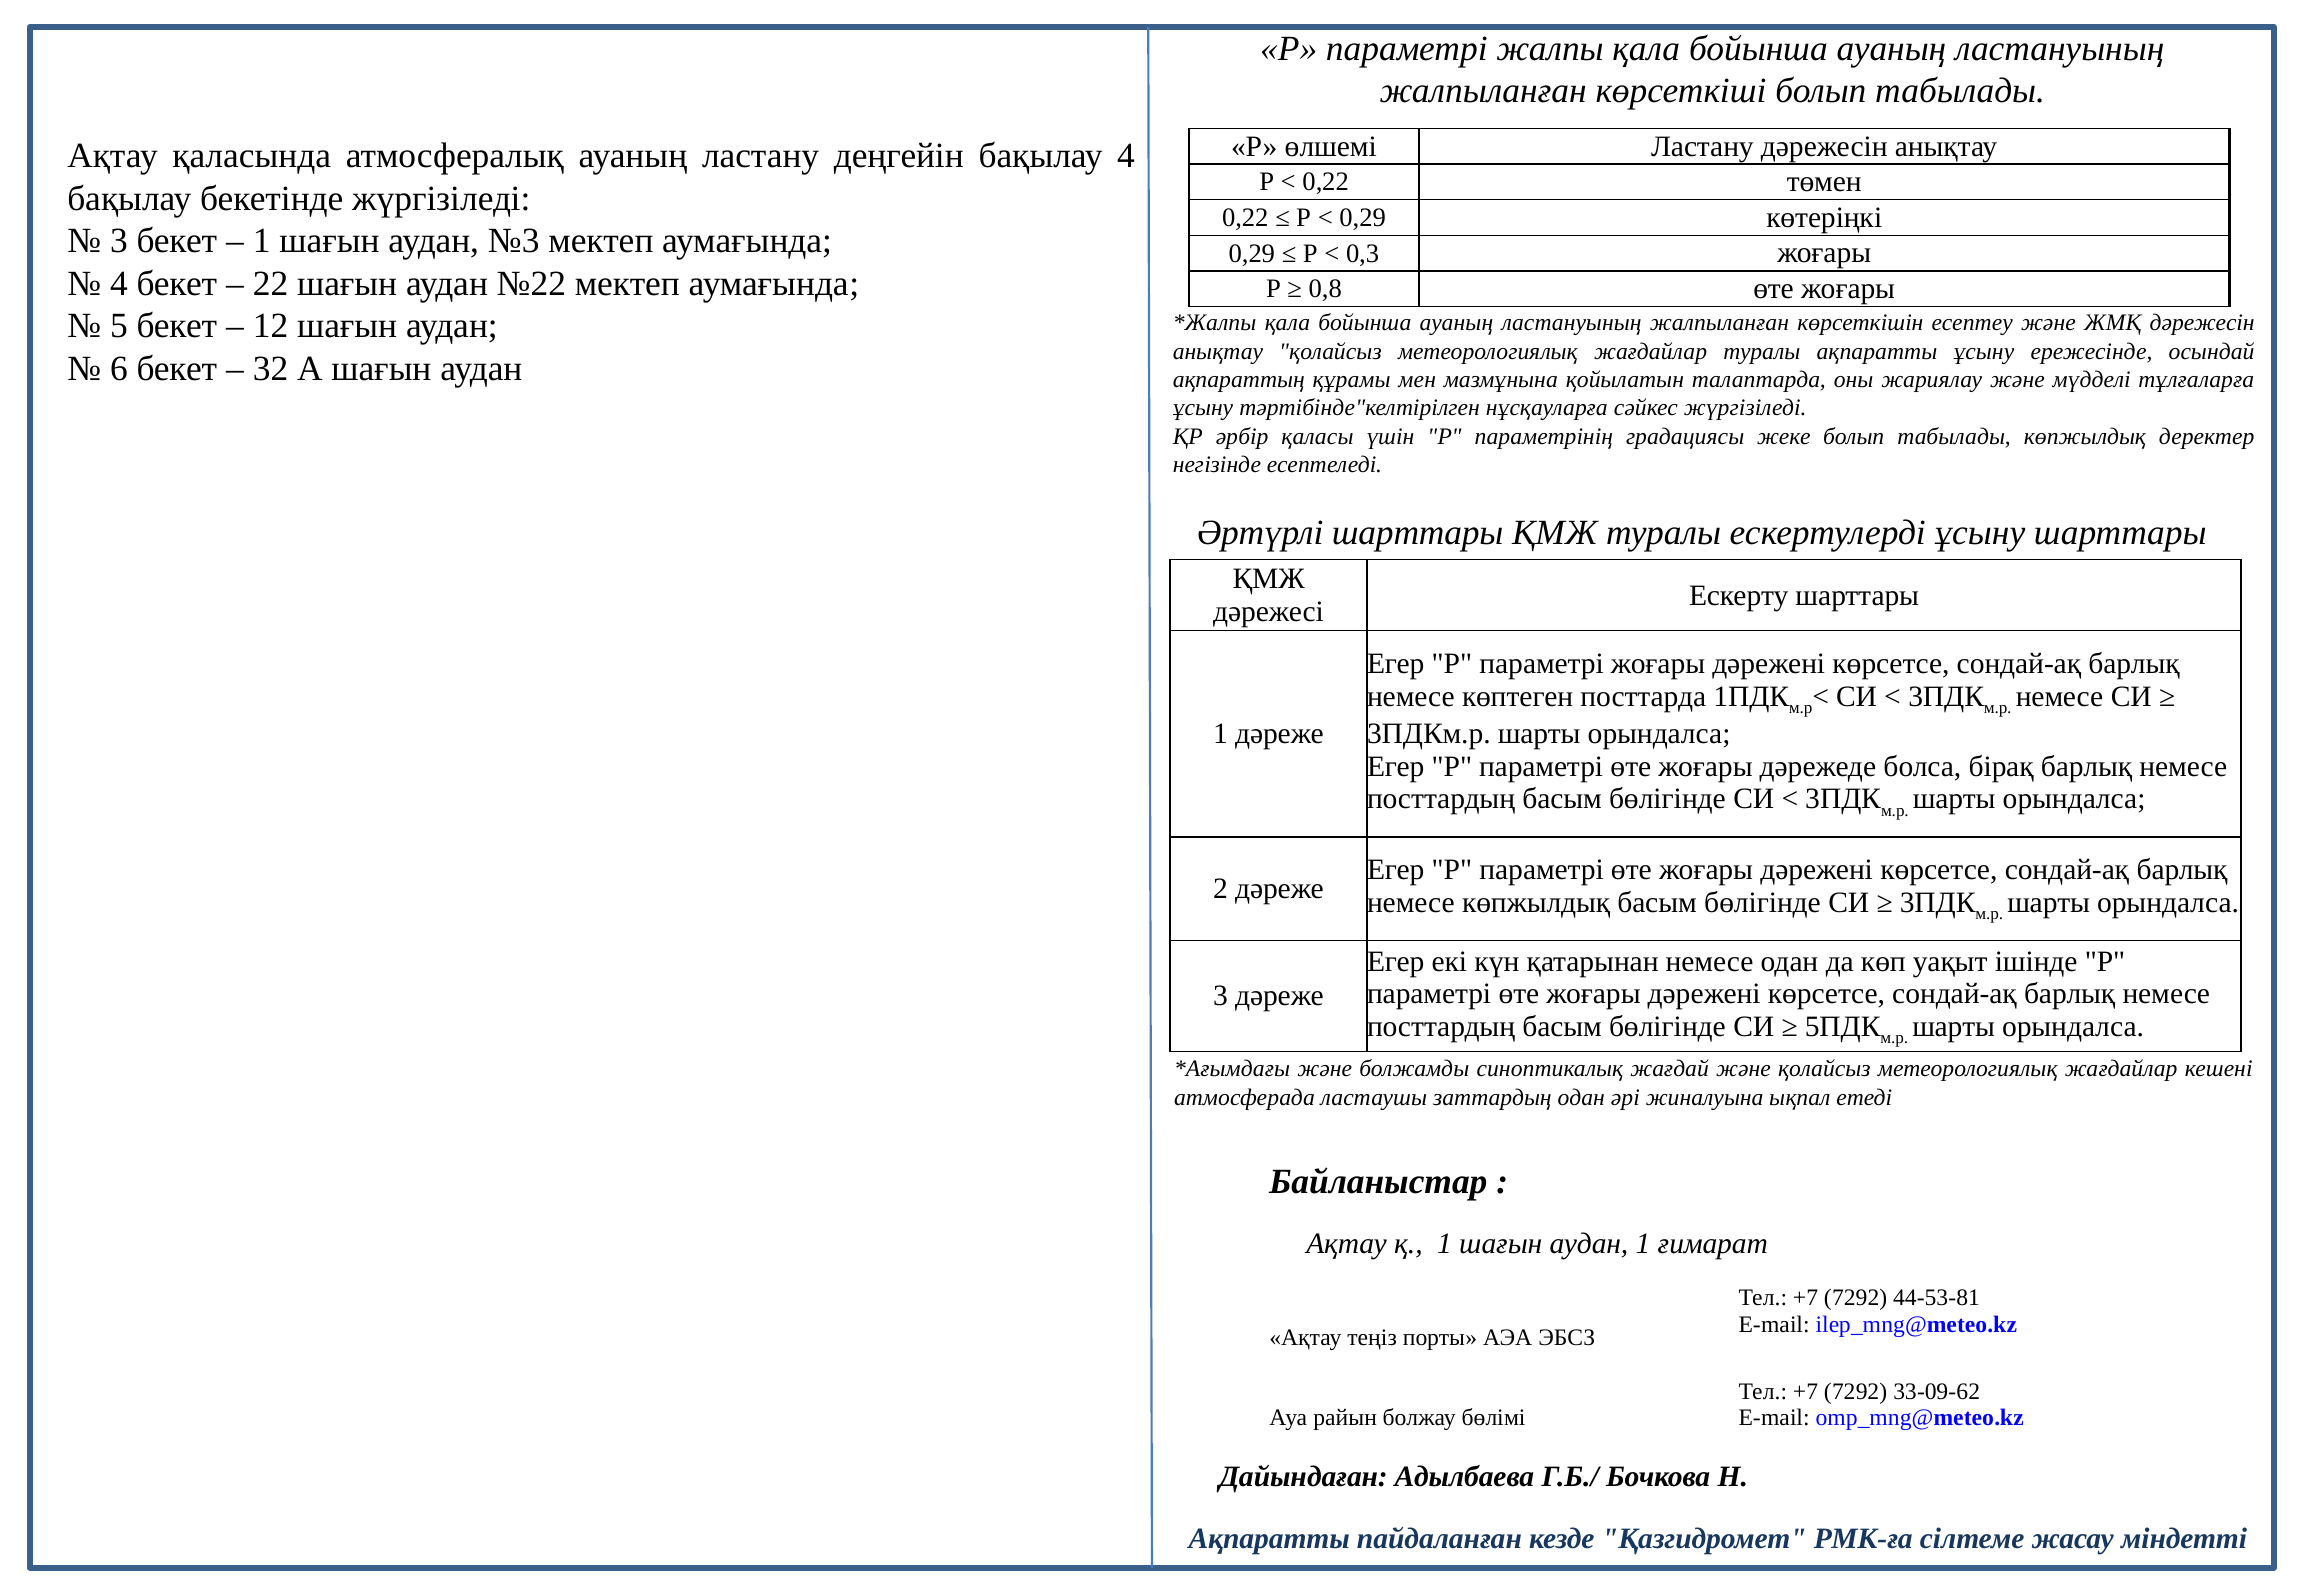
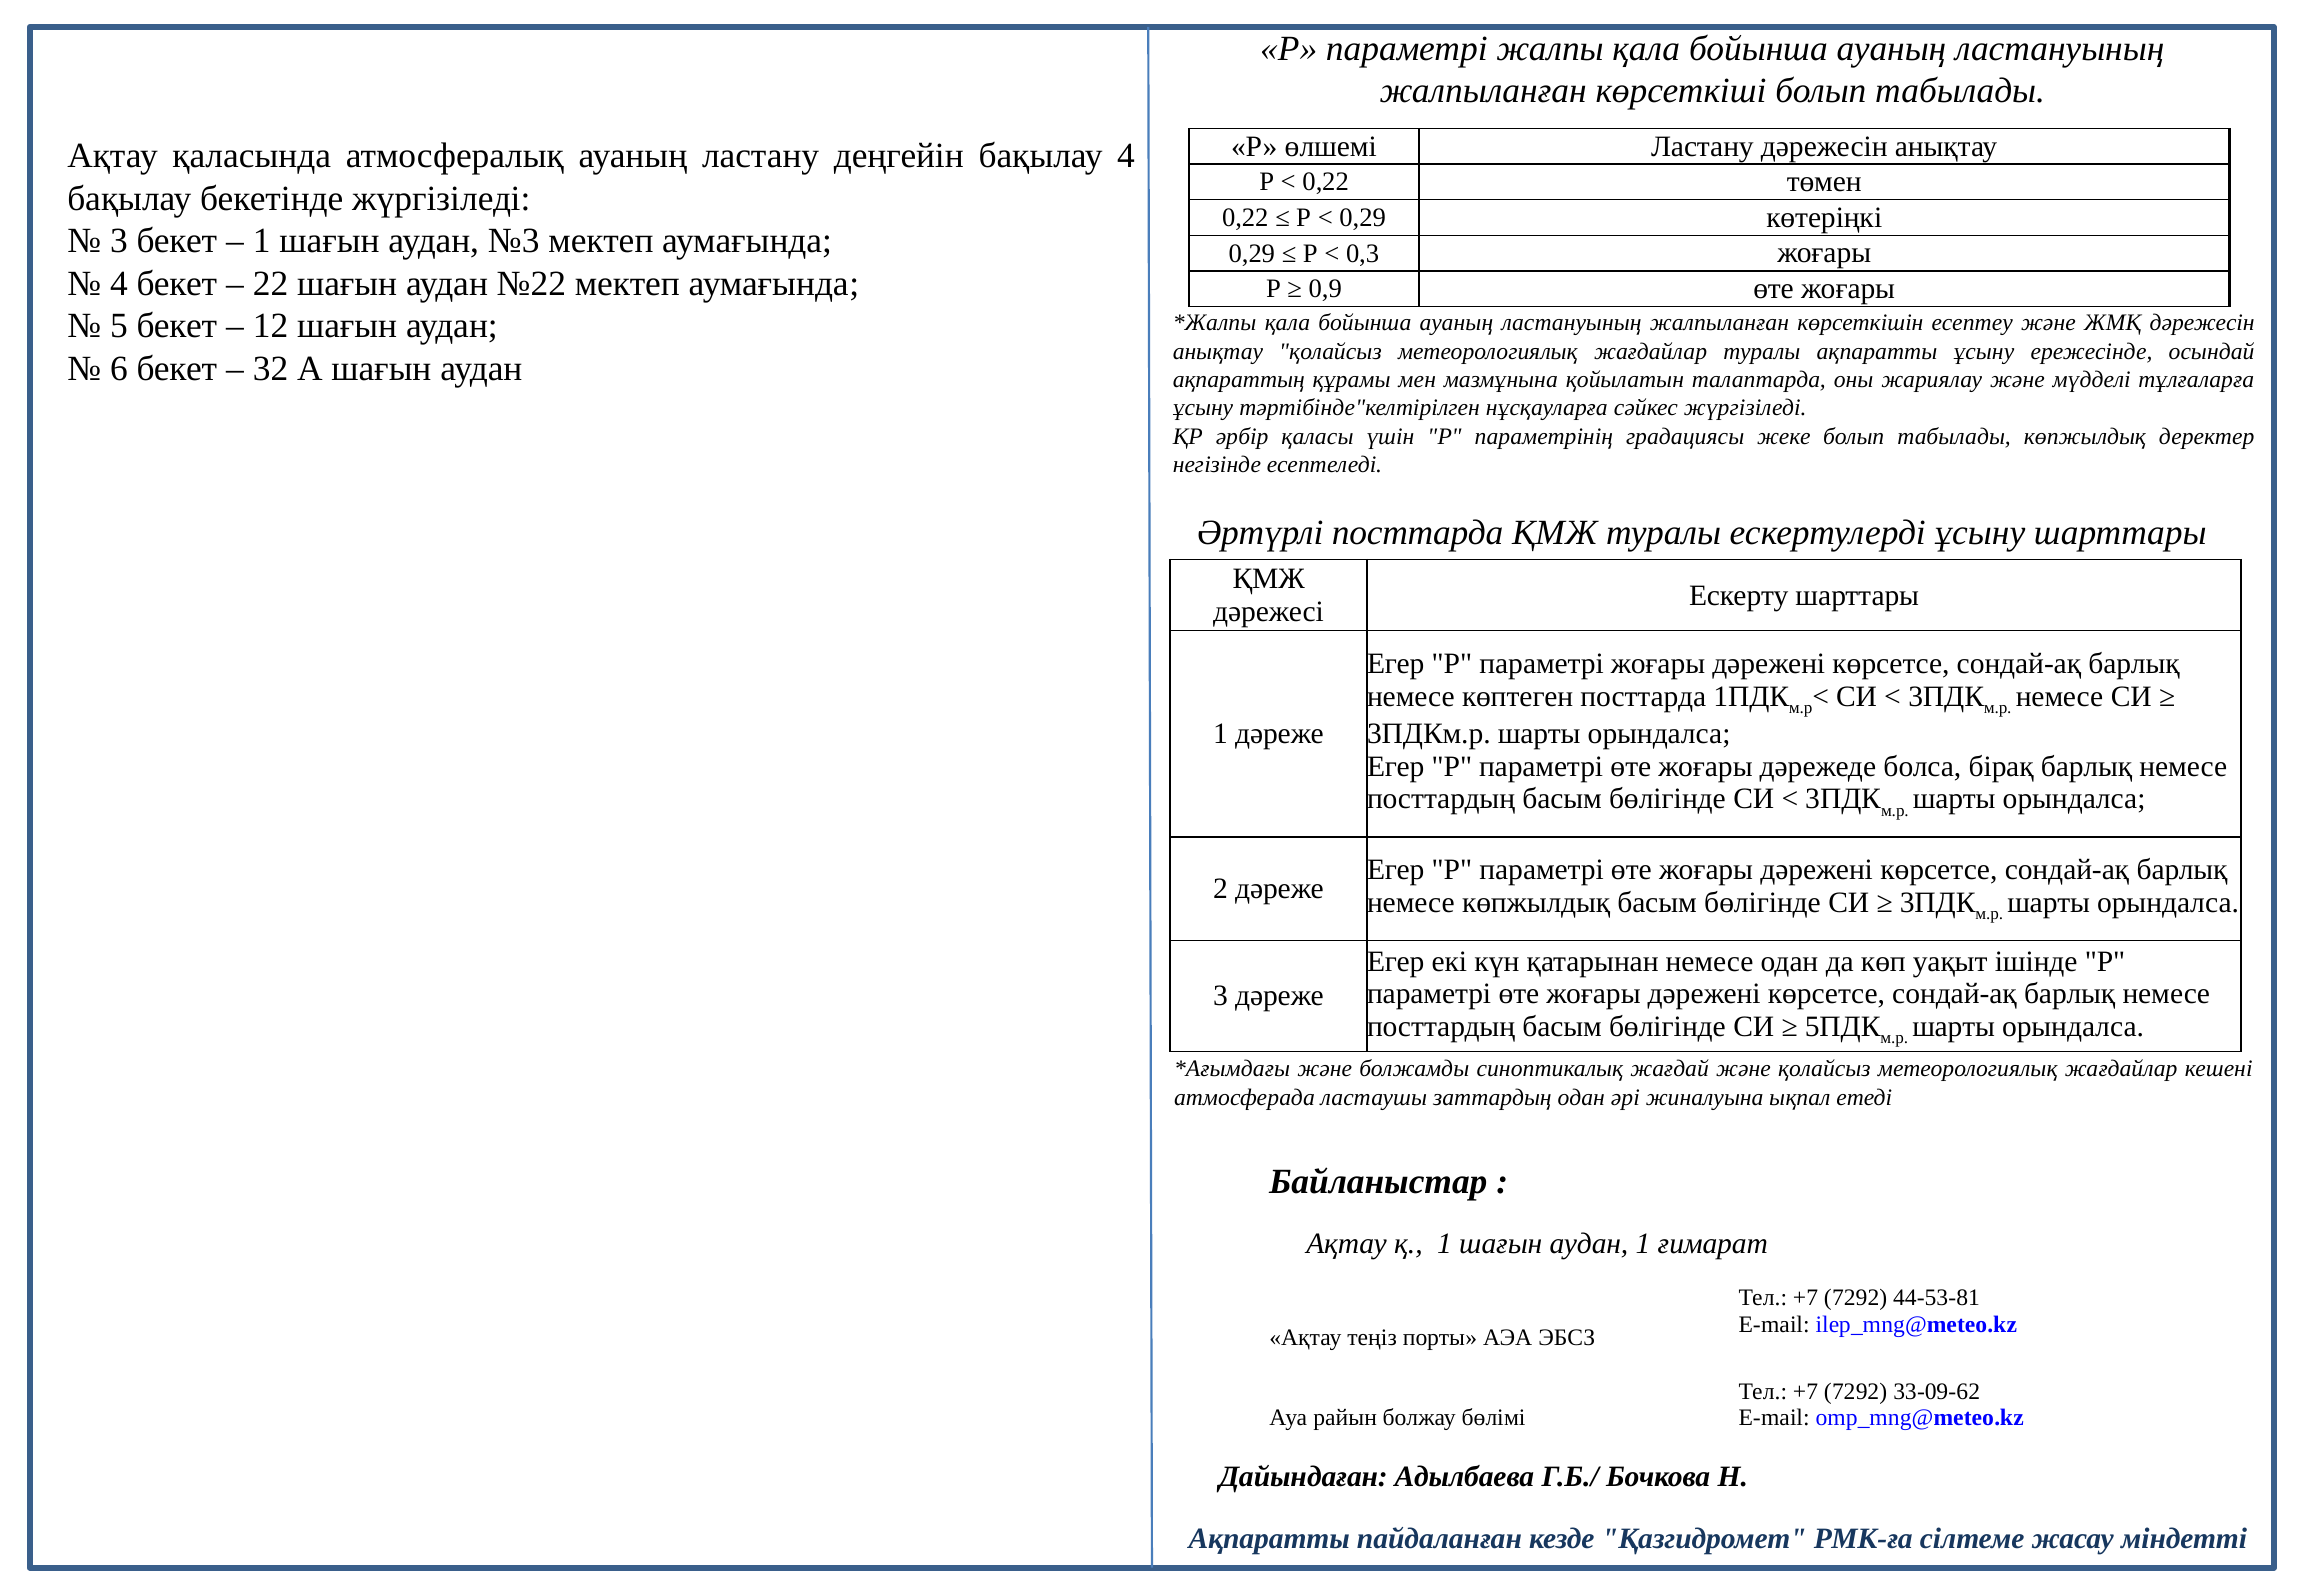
0,8: 0,8 -> 0,9
Әртүрлі шарттары: шарттары -> посттарда
